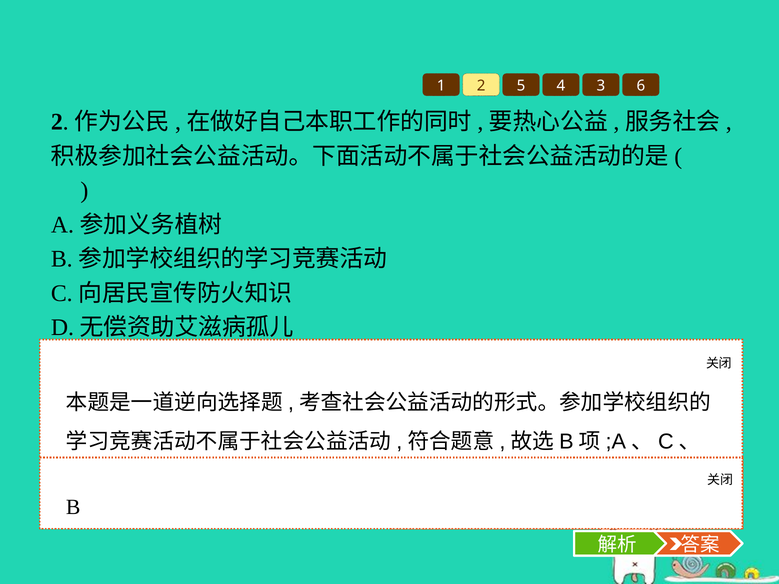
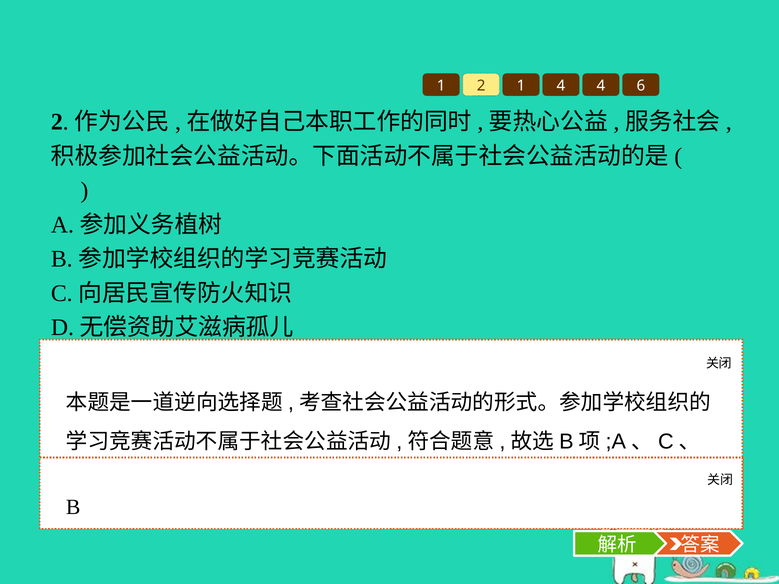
2 5: 5 -> 1
4 3: 3 -> 4
